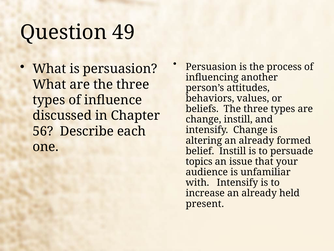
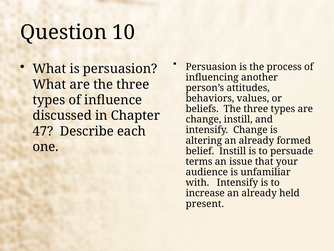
49: 49 -> 10
56: 56 -> 47
topics: topics -> terms
